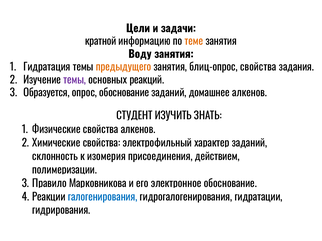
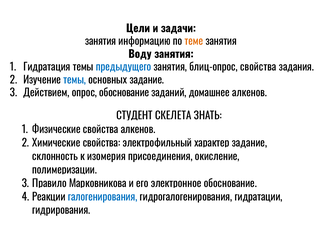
кратной at (101, 42): кратной -> занятия
предыдущего colour: orange -> blue
темы at (75, 80) colour: purple -> blue
основных реакций: реакций -> задание
Образуется: Образуется -> Действием
ИЗУЧИТЬ: ИЗУЧИТЬ -> СКЕЛЕТА
заданий at (250, 143): заданий -> задание
действием: действием -> окисление
